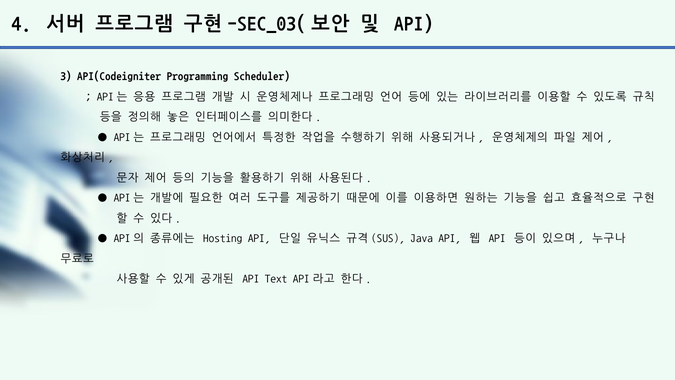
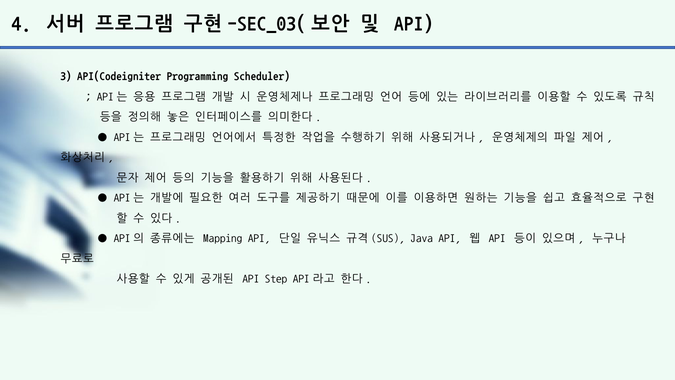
Hosting: Hosting -> Mapping
Text: Text -> Step
